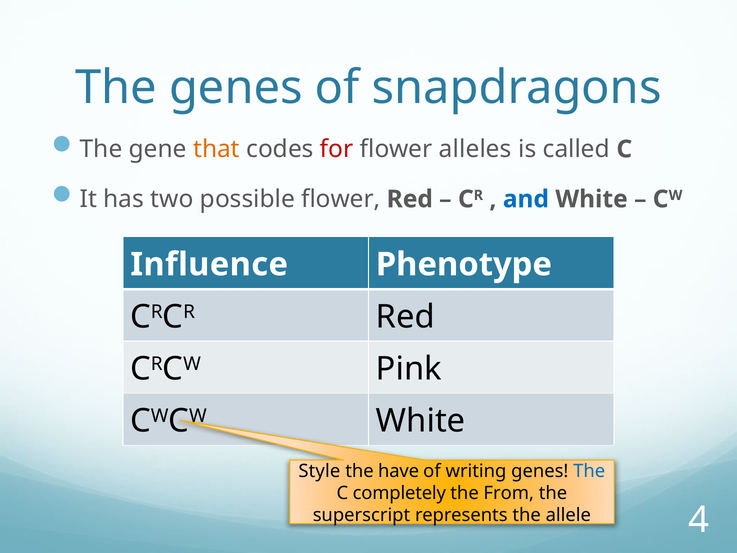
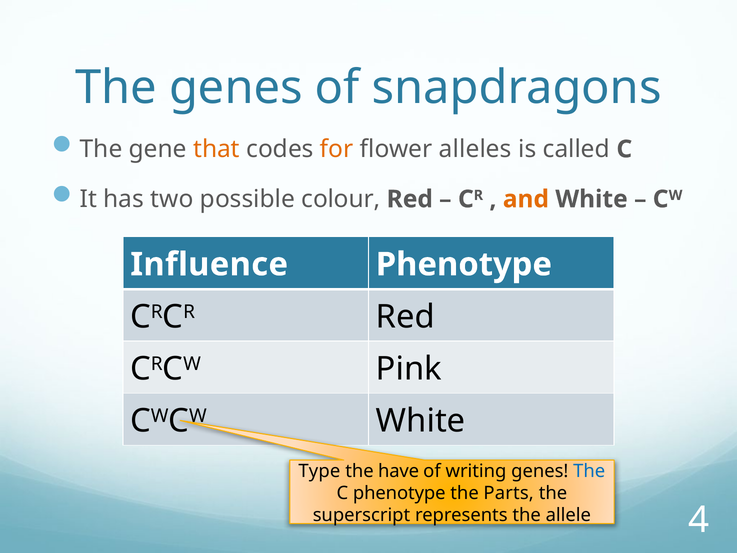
for colour: red -> orange
possible flower: flower -> colour
and colour: blue -> orange
Style: Style -> Type
C completely: completely -> phenotype
From: From -> Parts
